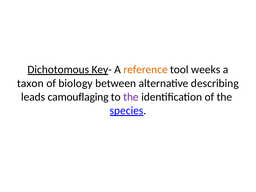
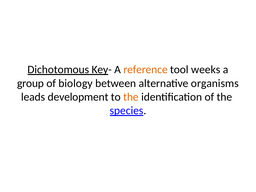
taxon: taxon -> group
describing: describing -> organisms
camouflaging: camouflaging -> development
the at (131, 97) colour: purple -> orange
